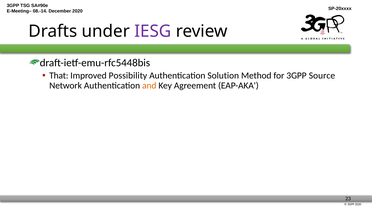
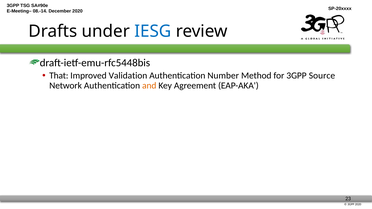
IESG colour: purple -> blue
Possibility: Possibility -> Validation
Solution: Solution -> Number
